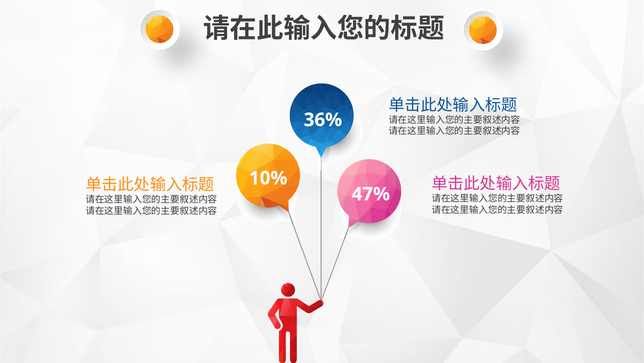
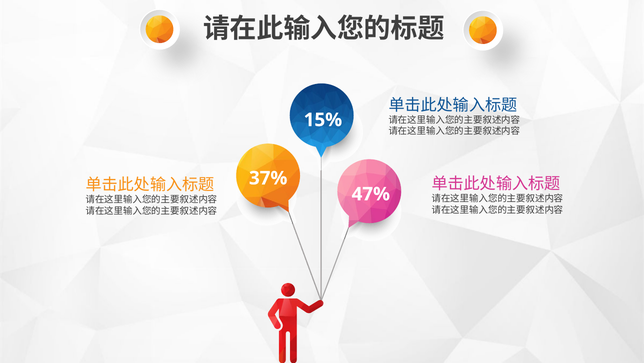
36%: 36% -> 15%
10%: 10% -> 37%
